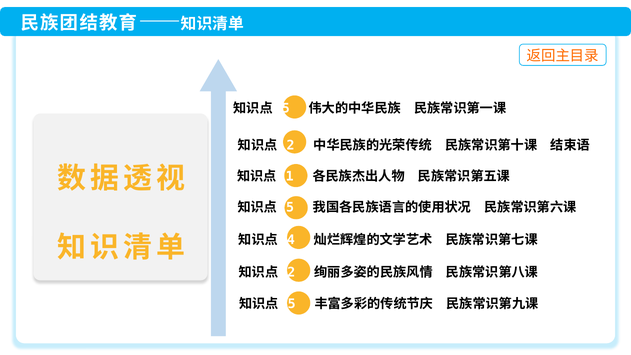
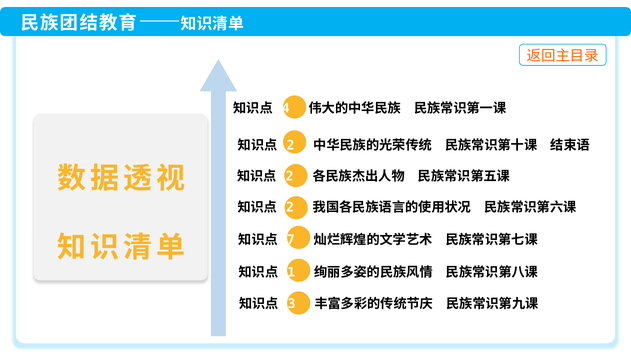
5 at (286, 108): 5 -> 4
1 at (290, 177): 1 -> 2
5 at (290, 207): 5 -> 2
4: 4 -> 7
2 at (291, 272): 2 -> 1
5 at (292, 304): 5 -> 3
